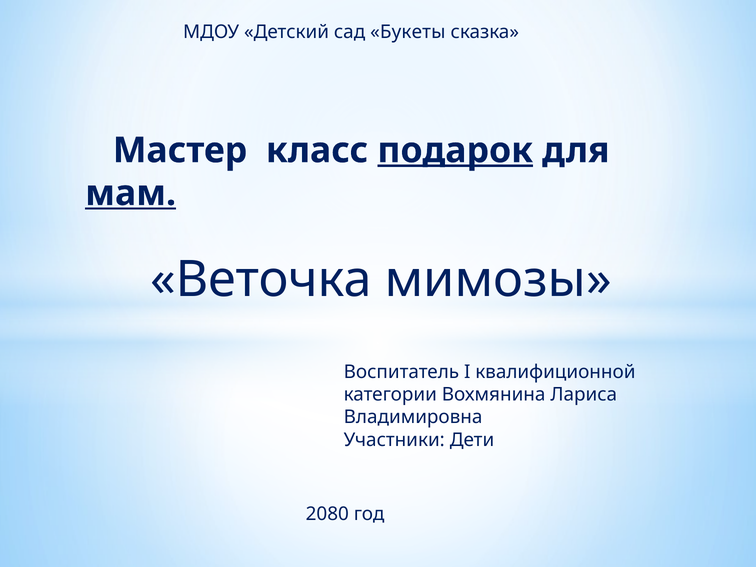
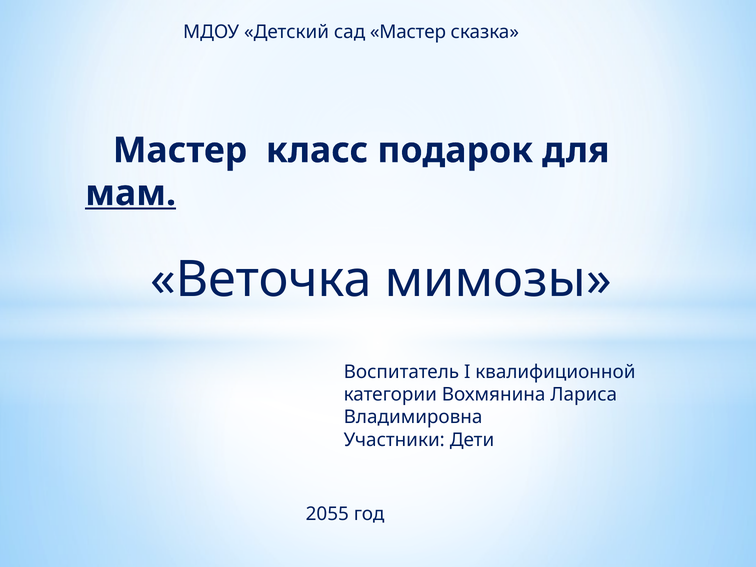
сад Букеты: Букеты -> Мастер
подарок underline: present -> none
2080: 2080 -> 2055
